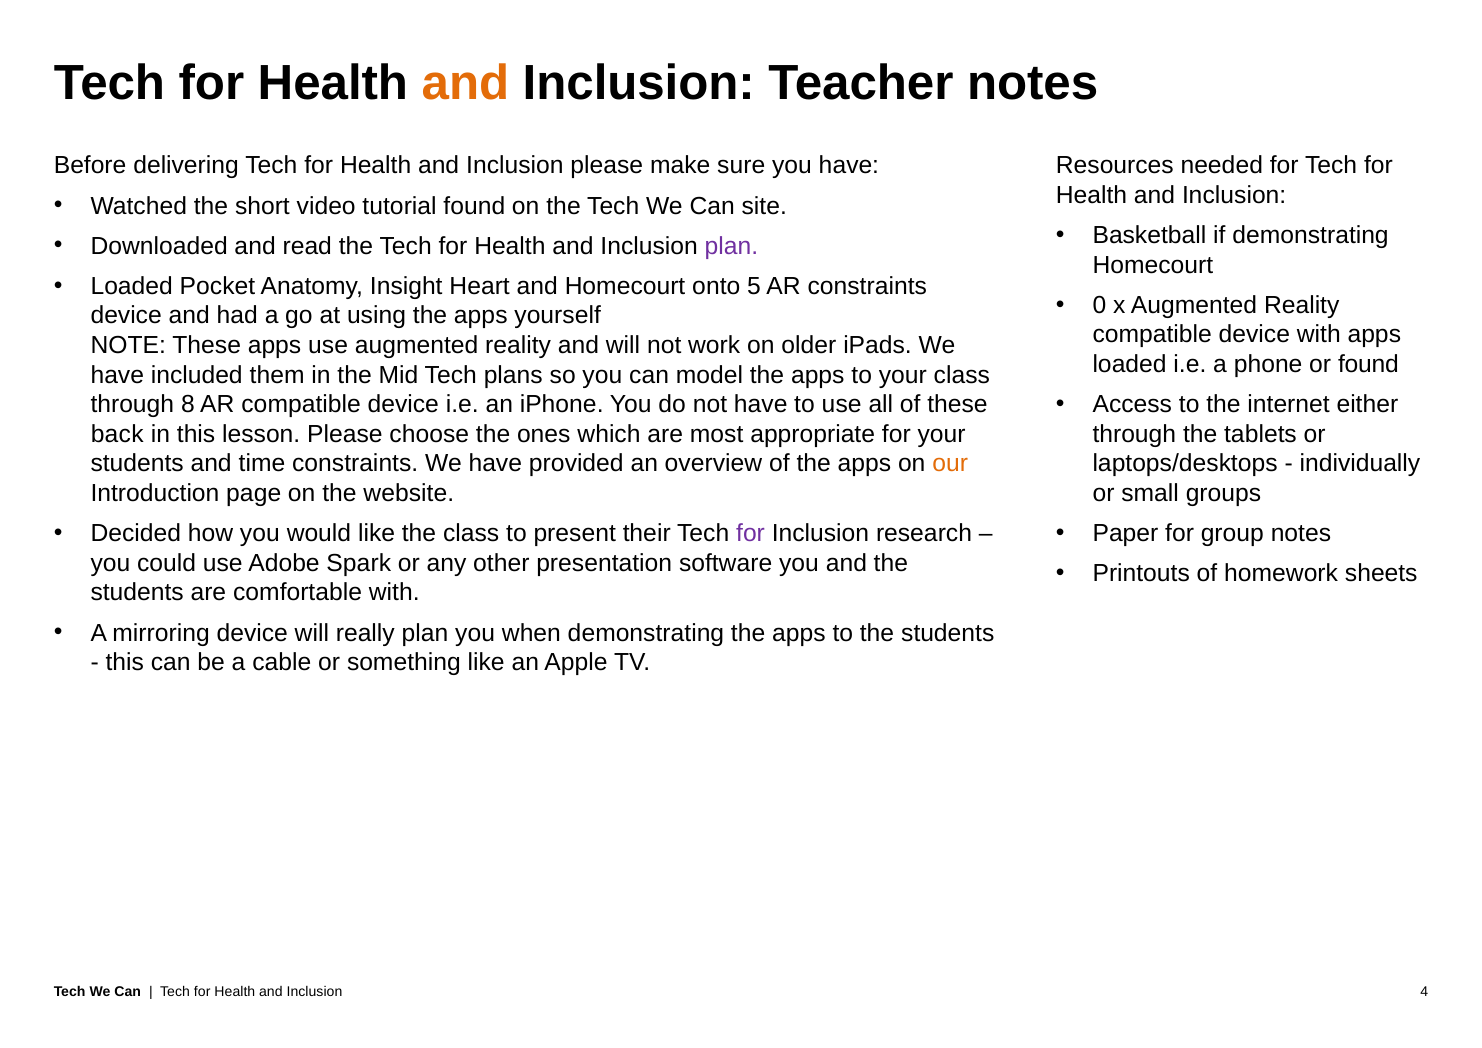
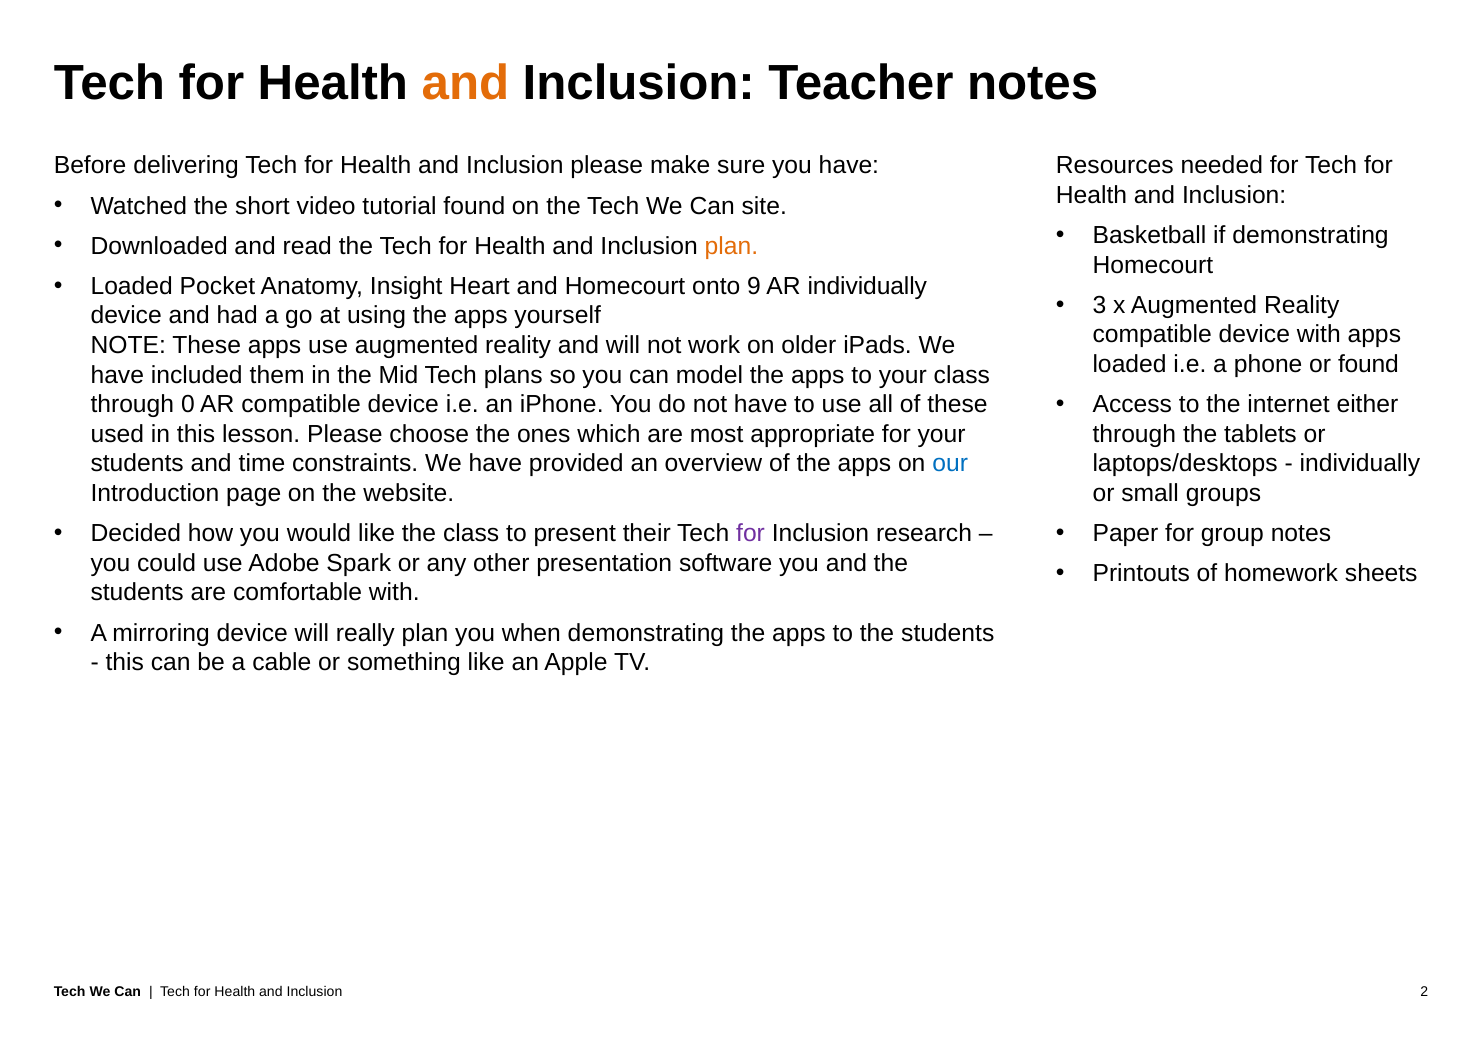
plan at (731, 246) colour: purple -> orange
5: 5 -> 9
AR constraints: constraints -> individually
0: 0 -> 3
8: 8 -> 0
back: back -> used
our colour: orange -> blue
4: 4 -> 2
